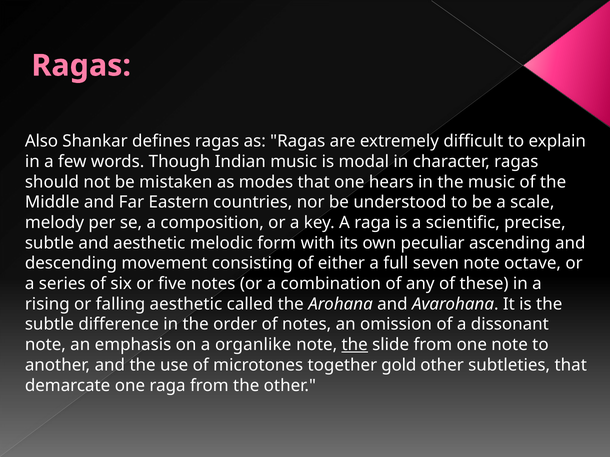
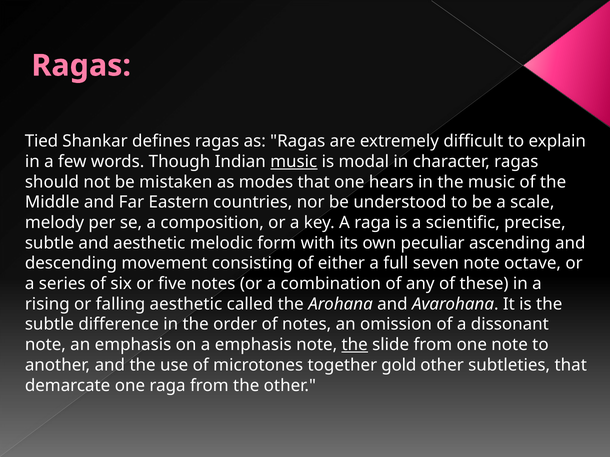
Also: Also -> Tied
music at (294, 162) underline: none -> present
a organlike: organlike -> emphasis
